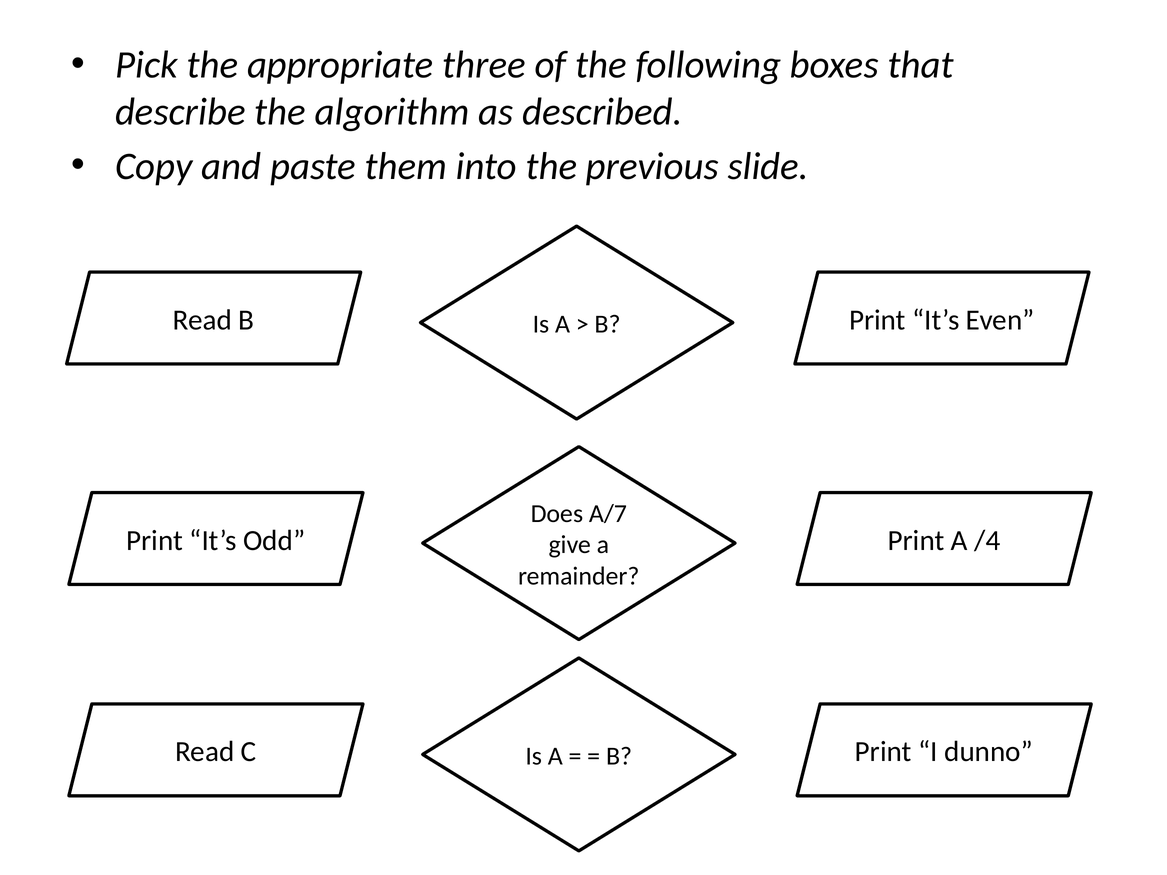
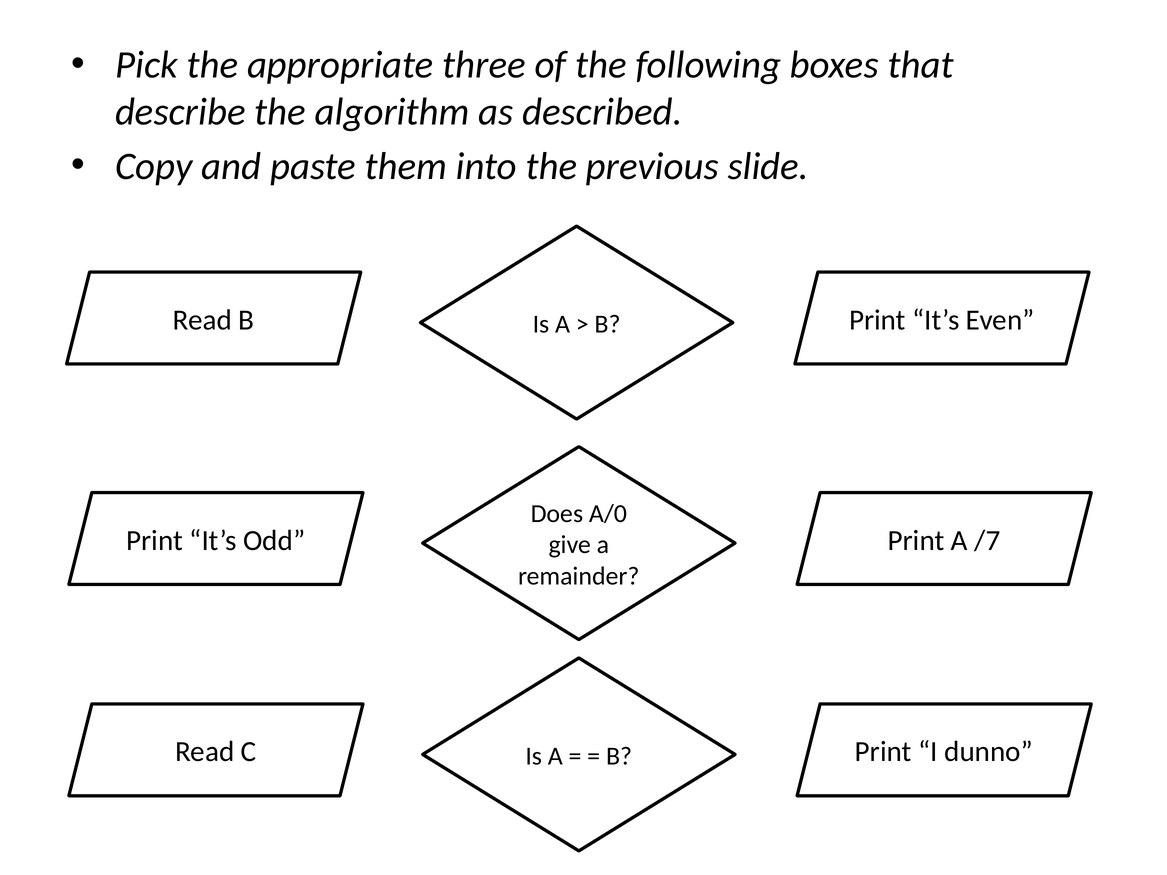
A/7: A/7 -> A/0
/4: /4 -> /7
